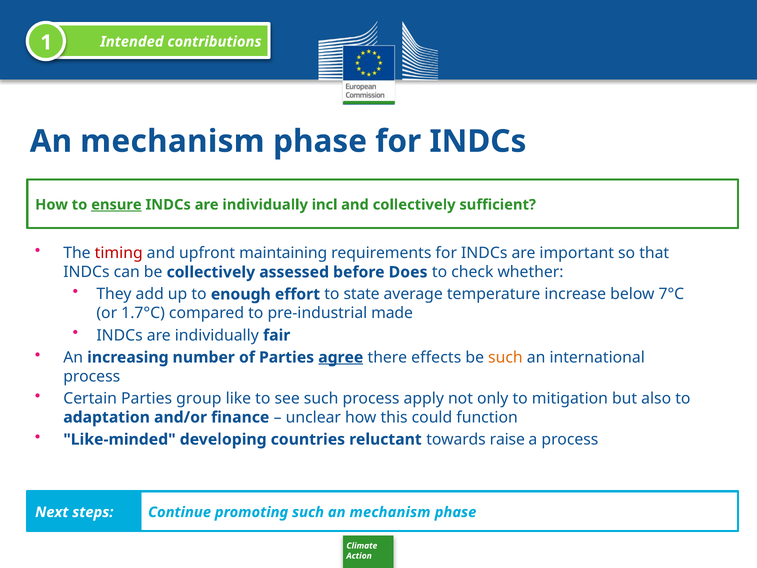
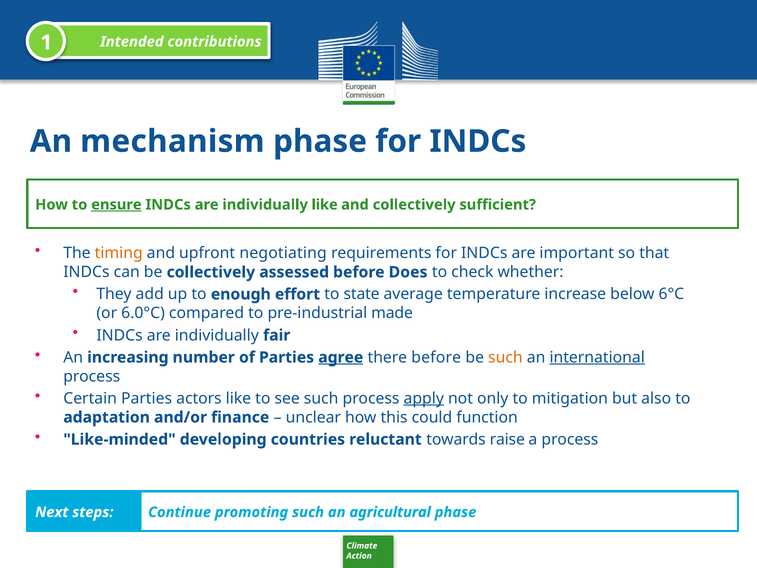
individually incl: incl -> like
timing colour: red -> orange
maintaining: maintaining -> negotiating
7°C: 7°C -> 6°C
1.7°C: 1.7°C -> 6.0°C
there effects: effects -> before
international underline: none -> present
group: group -> actors
apply underline: none -> present
such an mechanism: mechanism -> agricultural
